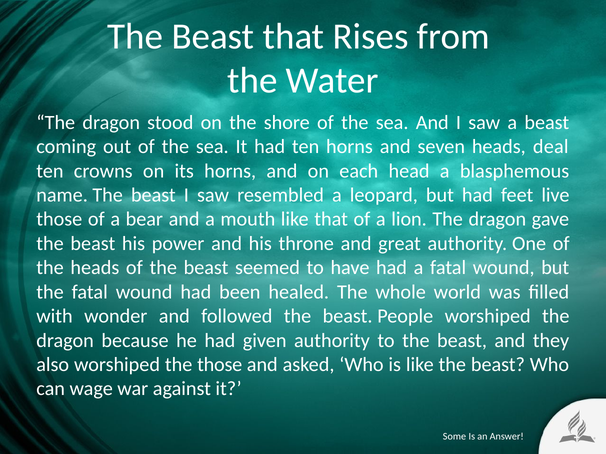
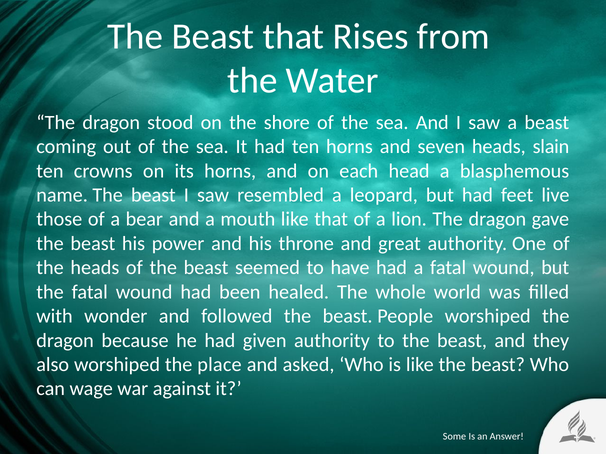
deal: deal -> slain
the those: those -> place
